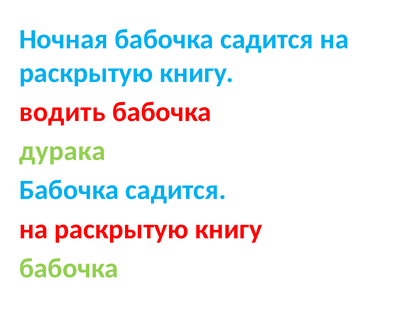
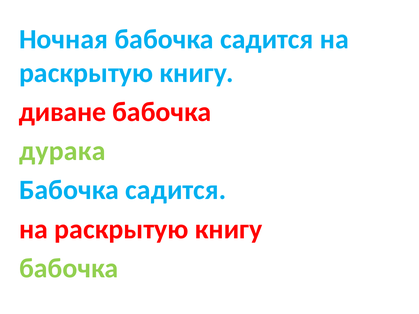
водить: водить -> диване
